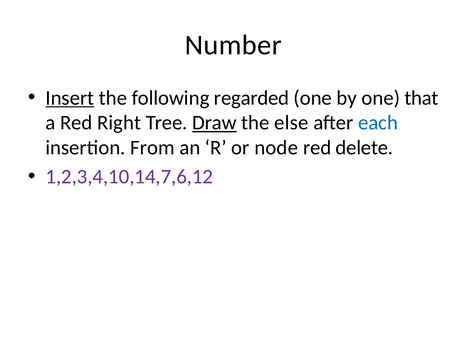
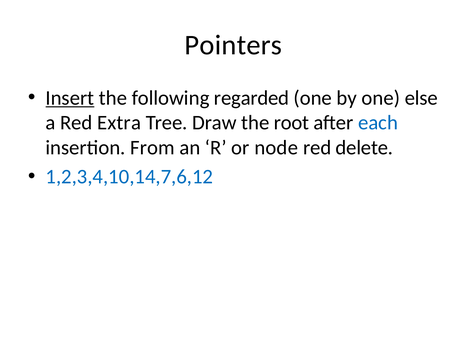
Number: Number -> Pointers
that: that -> else
Right: Right -> Extra
Draw underline: present -> none
else: else -> root
1,2,3,4,10,14,7,6,12 colour: purple -> blue
